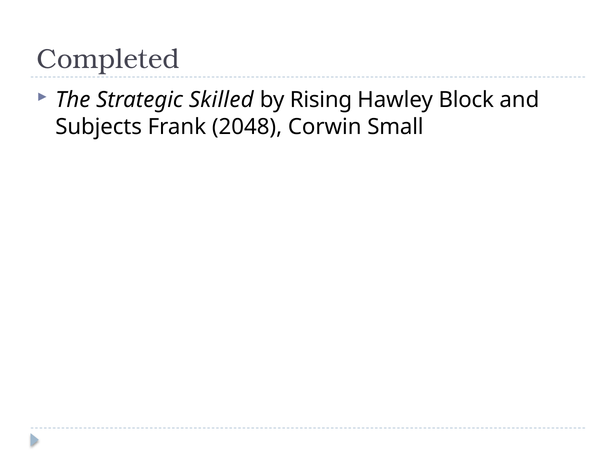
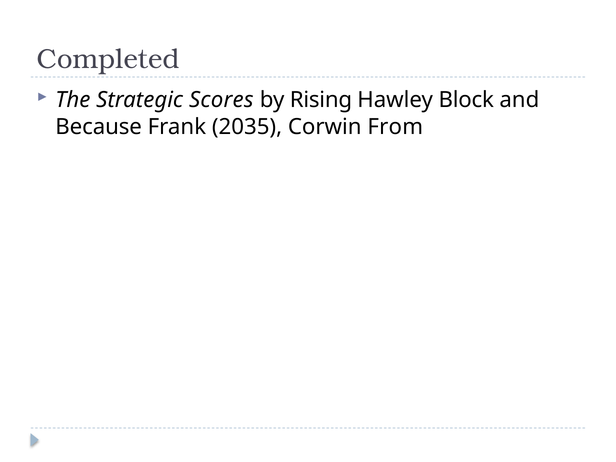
Skilled: Skilled -> Scores
Subjects: Subjects -> Because
2048: 2048 -> 2035
Small: Small -> From
